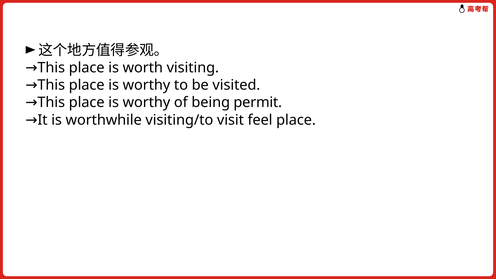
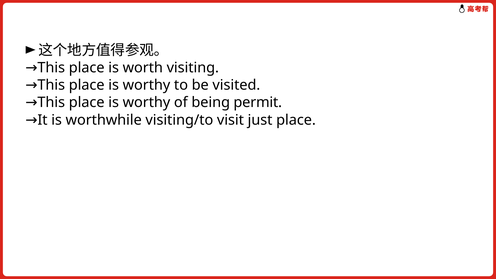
feel: feel -> just
